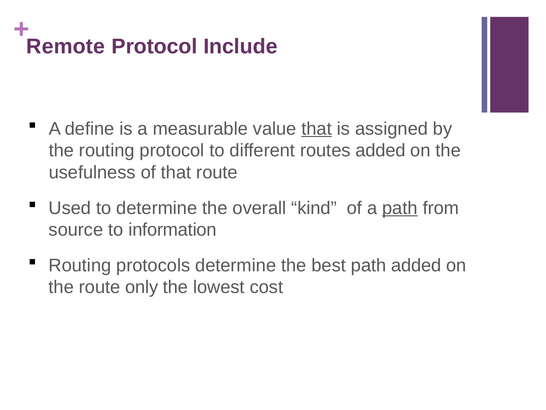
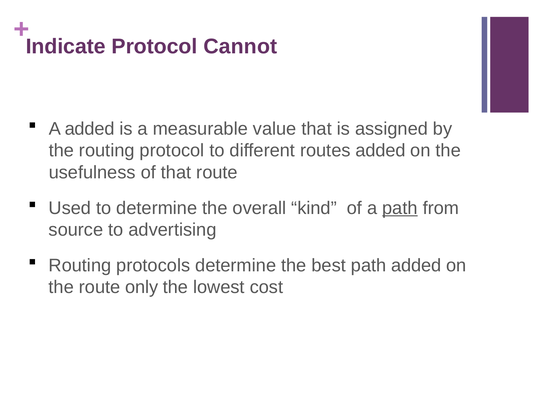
Remote: Remote -> Indicate
Include: Include -> Cannot
A define: define -> added
that at (317, 129) underline: present -> none
information: information -> advertising
